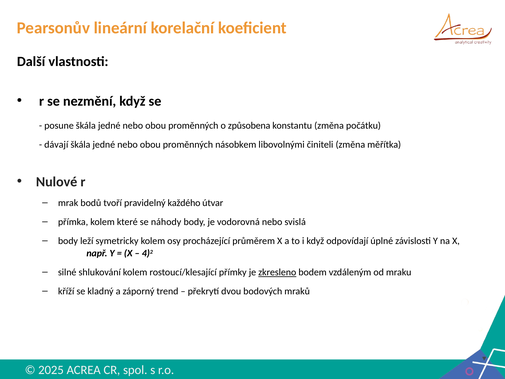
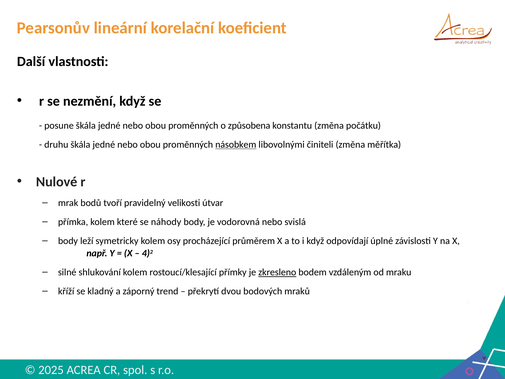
dávají: dávají -> druhu
násobkem underline: none -> present
každého: každého -> velikosti
